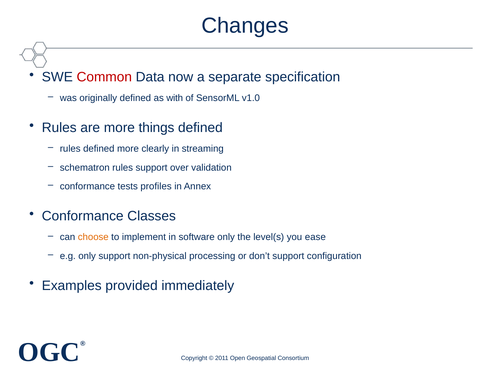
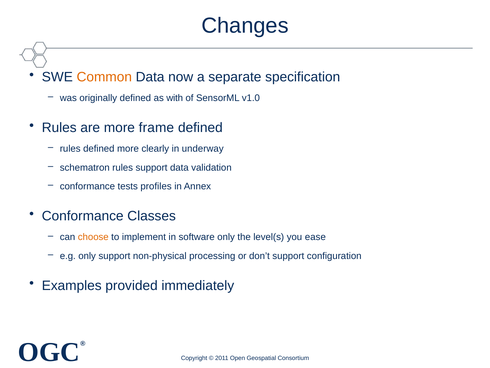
Common colour: red -> orange
things: things -> frame
streaming: streaming -> underway
support over: over -> data
